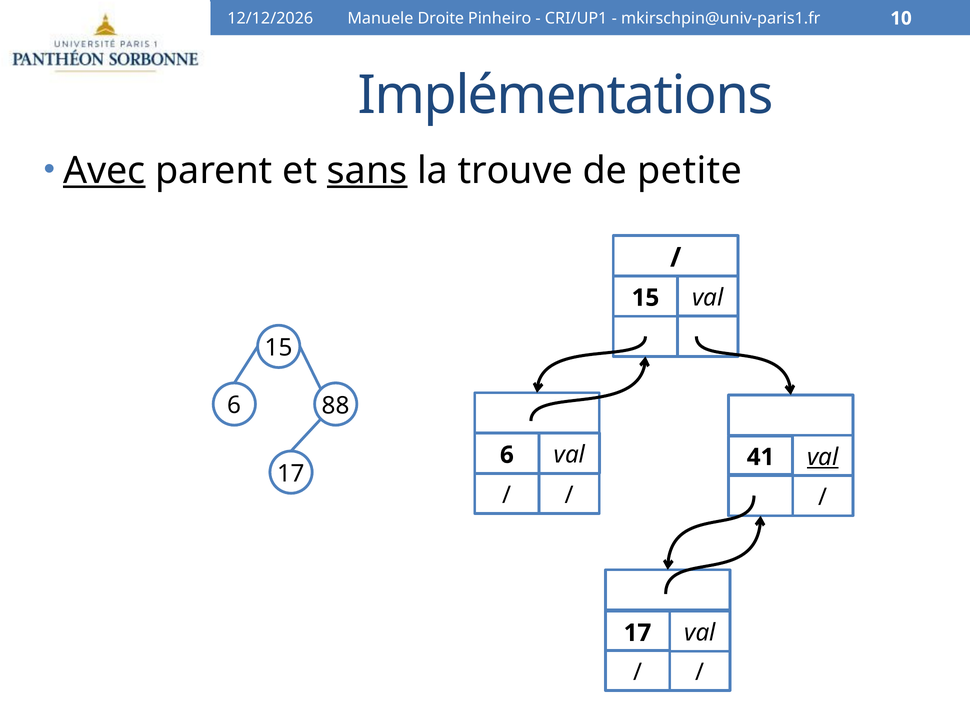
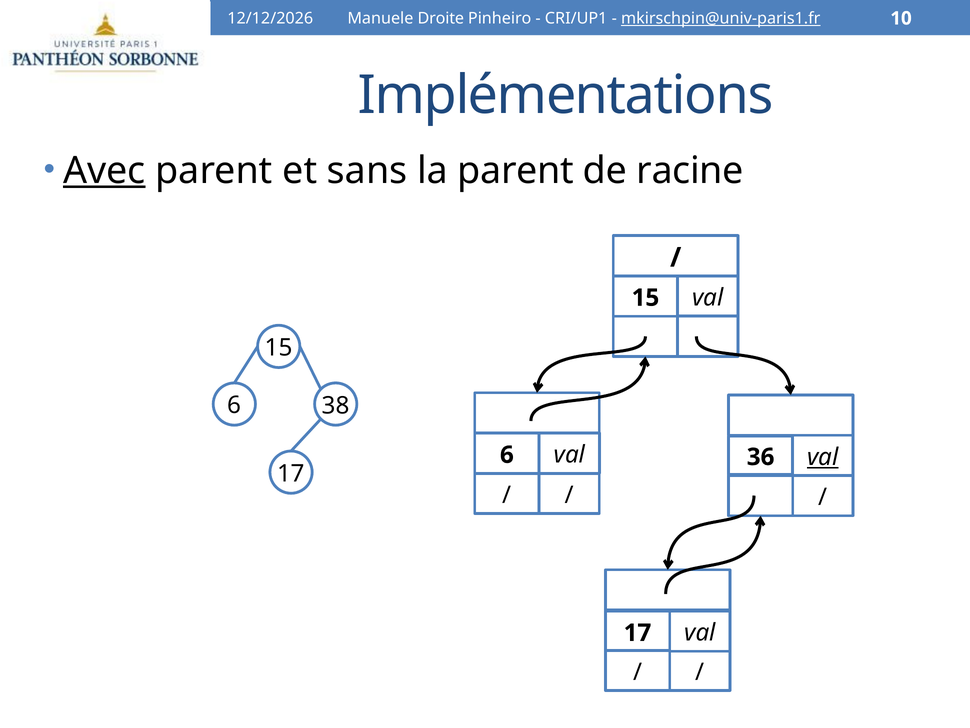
mkirschpin@univ-paris1.fr underline: none -> present
sans underline: present -> none
la trouve: trouve -> parent
petite: petite -> racine
88: 88 -> 38
41: 41 -> 36
